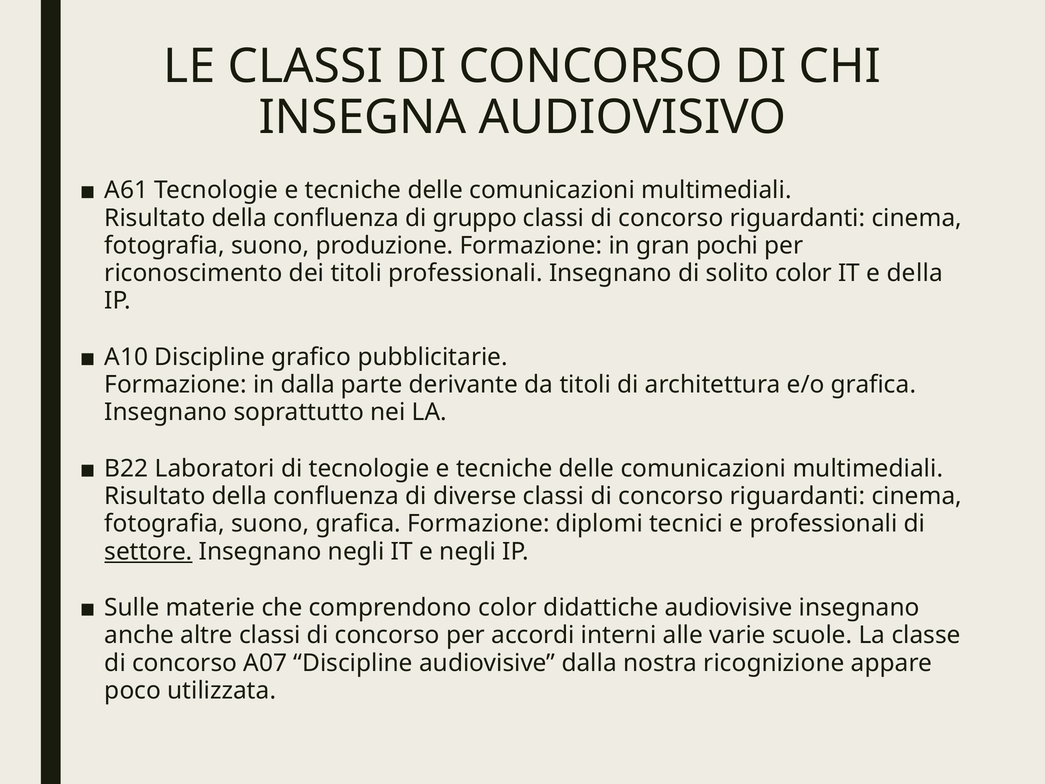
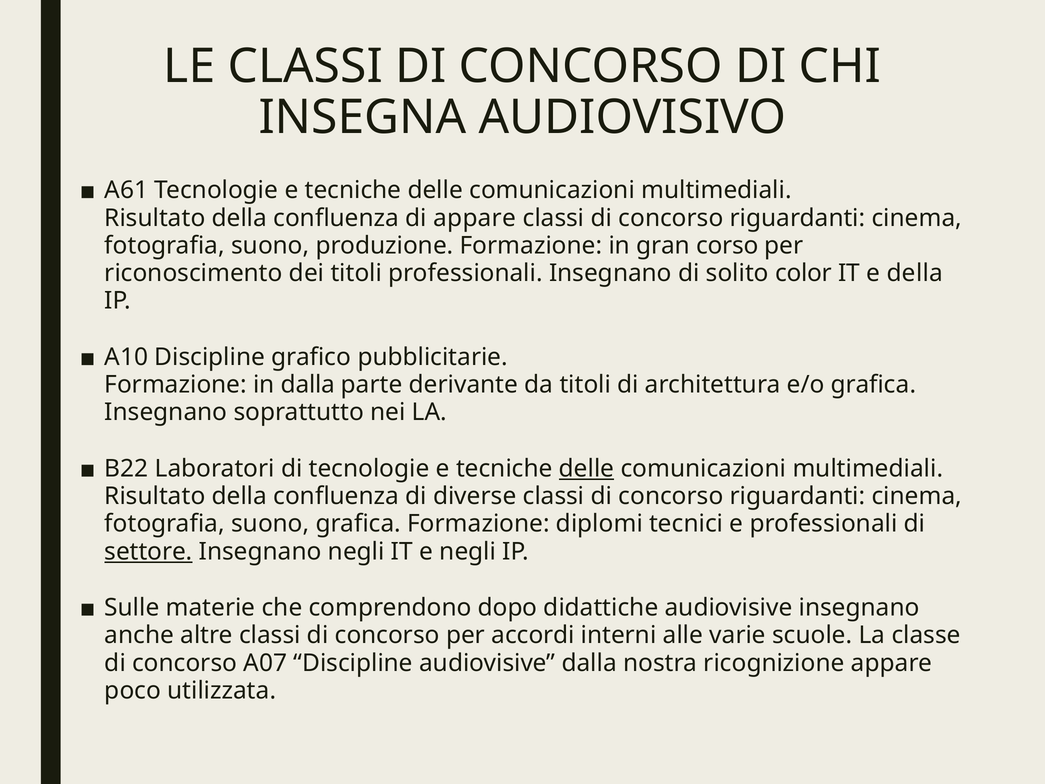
di gruppo: gruppo -> appare
pochi: pochi -> corso
delle at (587, 468) underline: none -> present
comprendono color: color -> dopo
